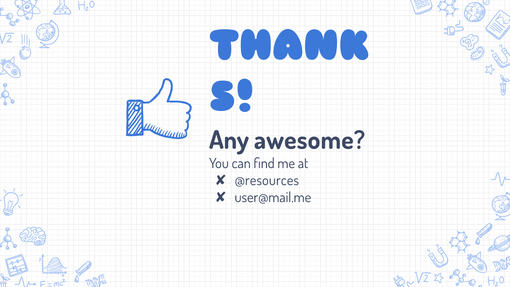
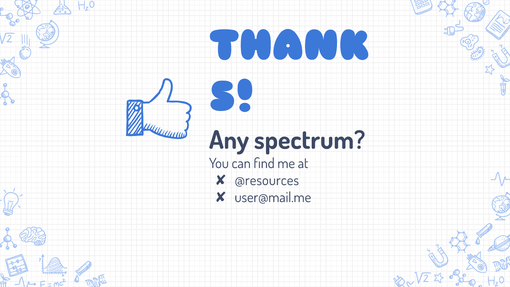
awesome: awesome -> spectrum
